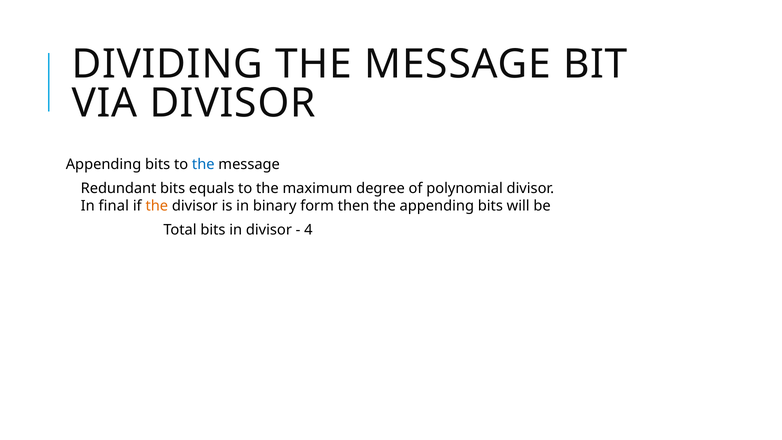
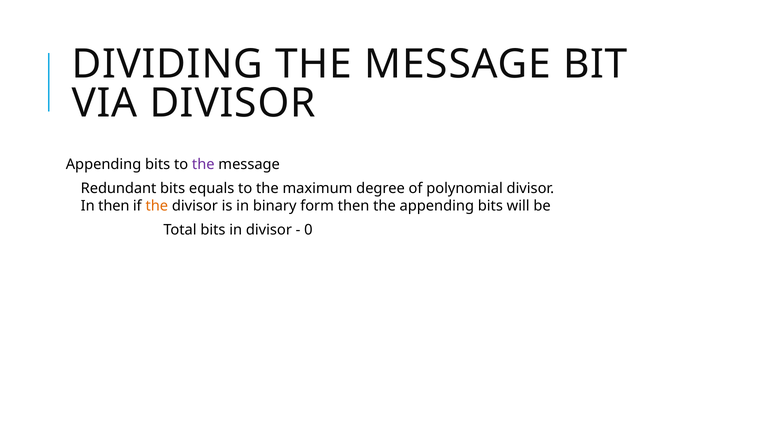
the at (203, 164) colour: blue -> purple
In final: final -> then
4: 4 -> 0
